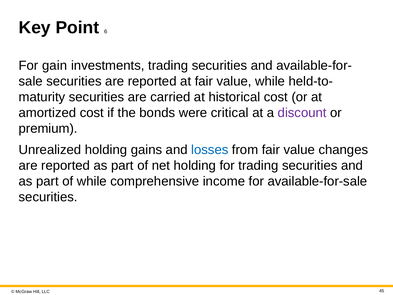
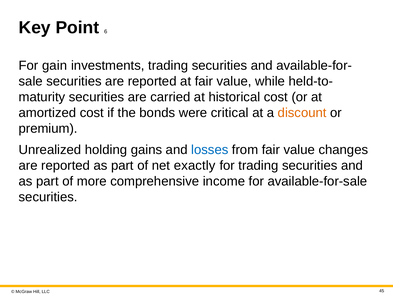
discount colour: purple -> orange
net holding: holding -> exactly
of while: while -> more
